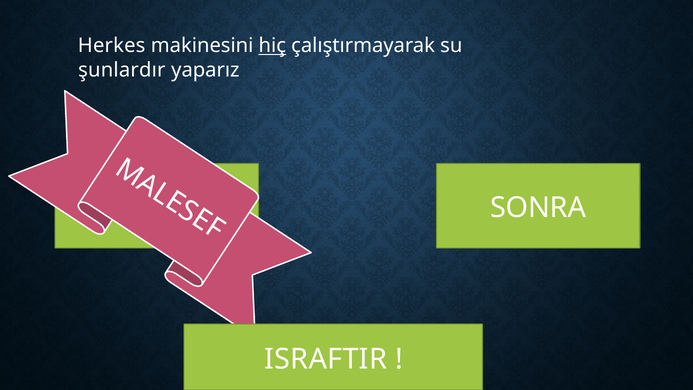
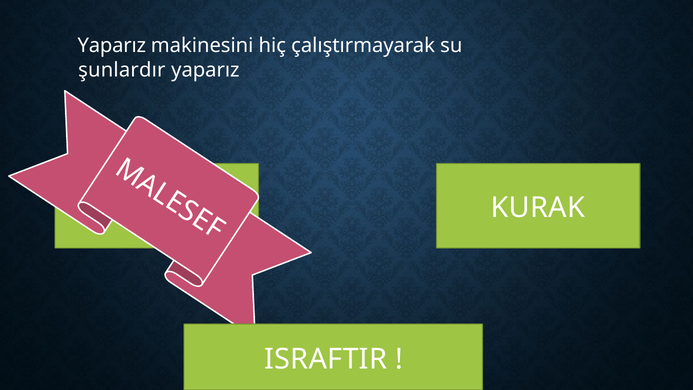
Herkes at (112, 46): Herkes -> Yaparız
hiç underline: present -> none
SONRA: SONRA -> KURAK
